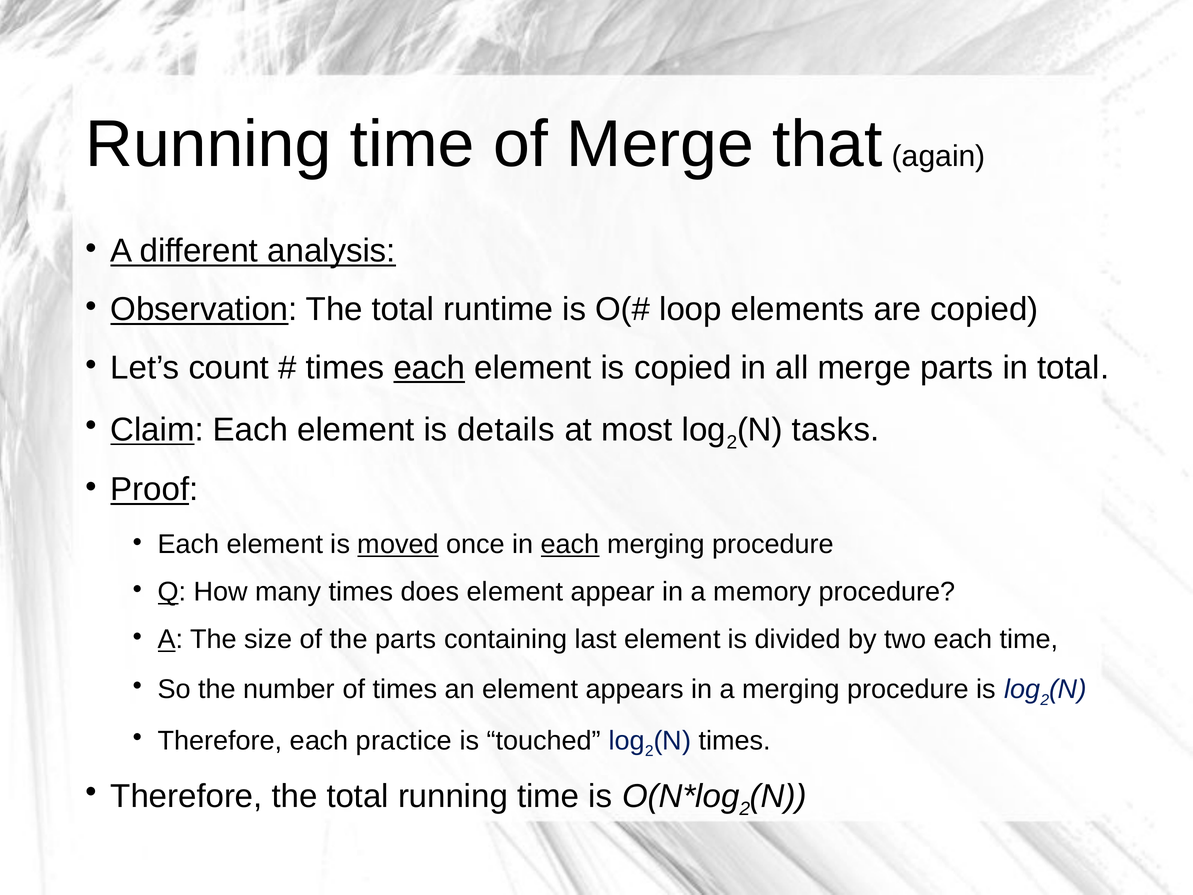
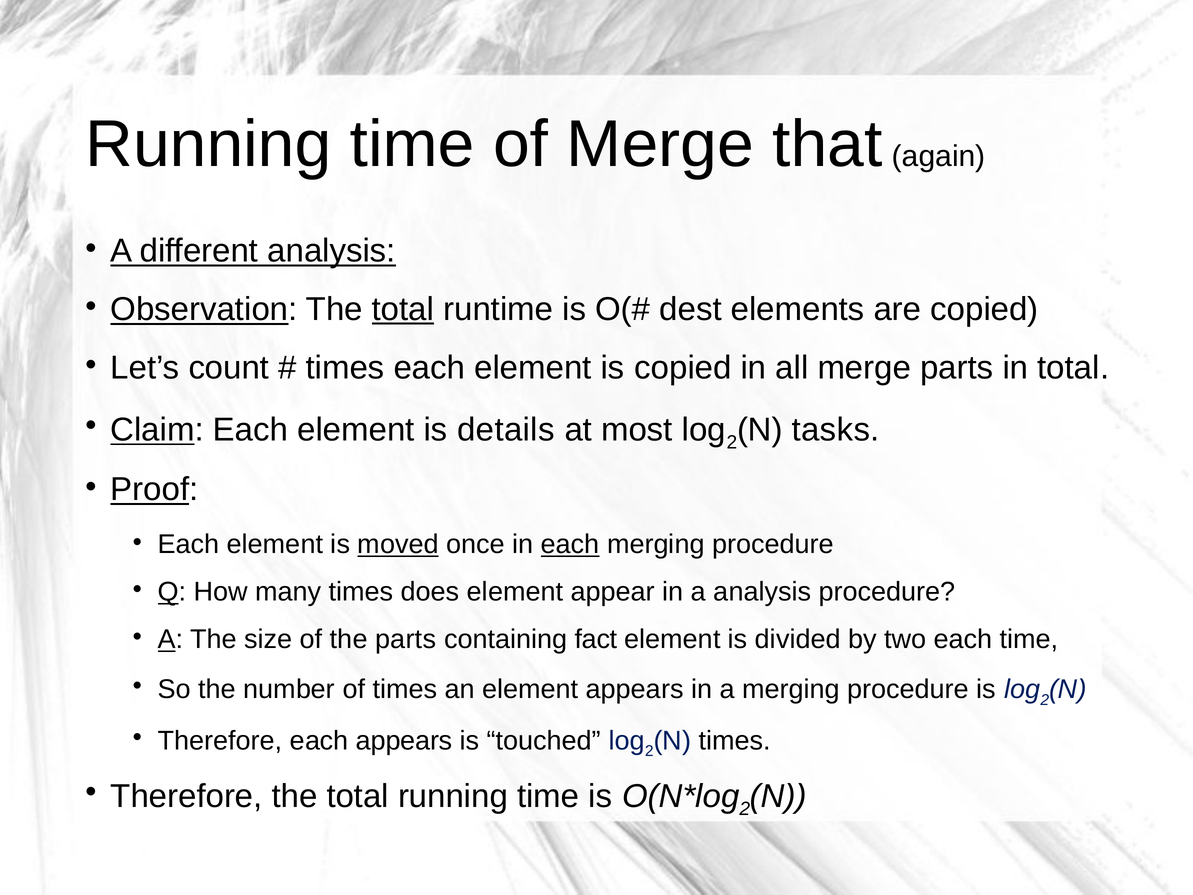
total at (403, 309) underline: none -> present
loop: loop -> dest
each at (429, 368) underline: present -> none
a memory: memory -> analysis
last: last -> fact
each practice: practice -> appears
